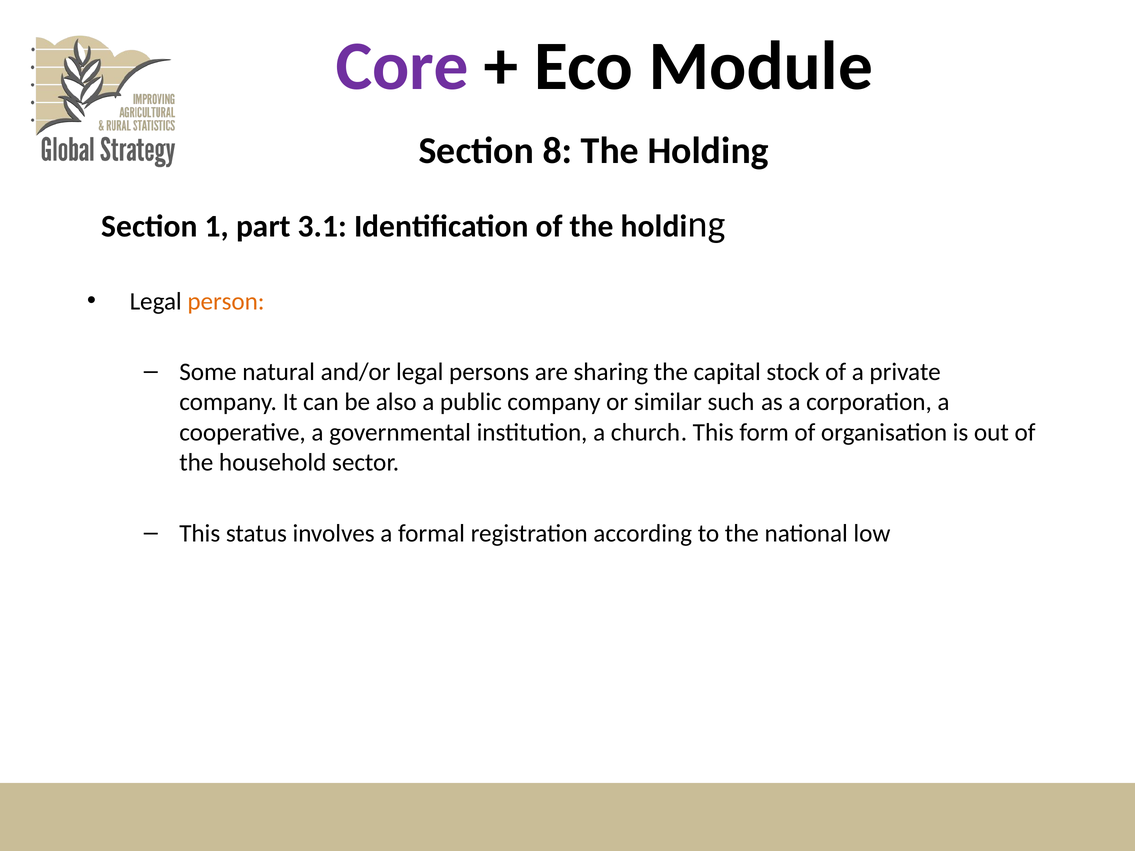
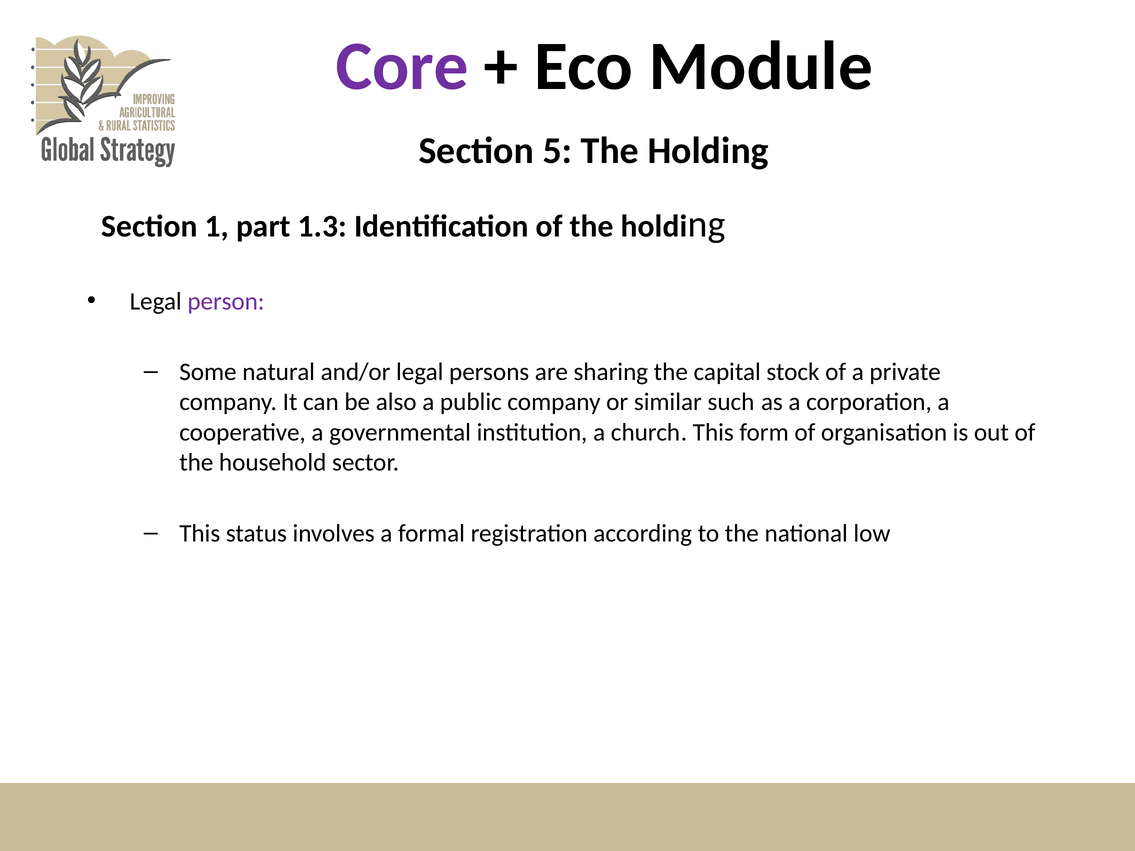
8: 8 -> 5
3.1: 3.1 -> 1.3
person colour: orange -> purple
